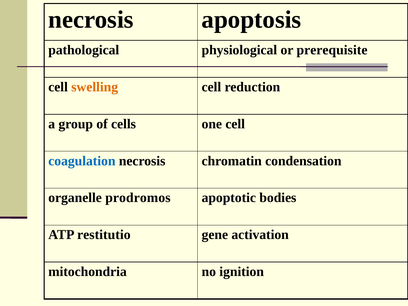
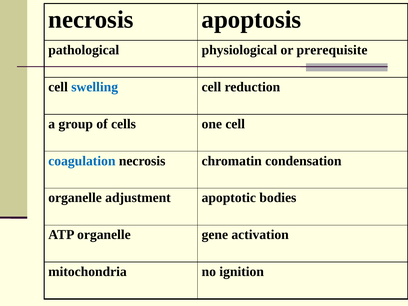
swelling colour: orange -> blue
prodromos: prodromos -> adjustment
ATP restitutio: restitutio -> organelle
